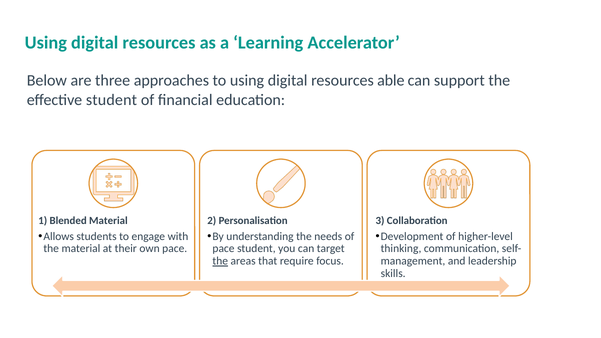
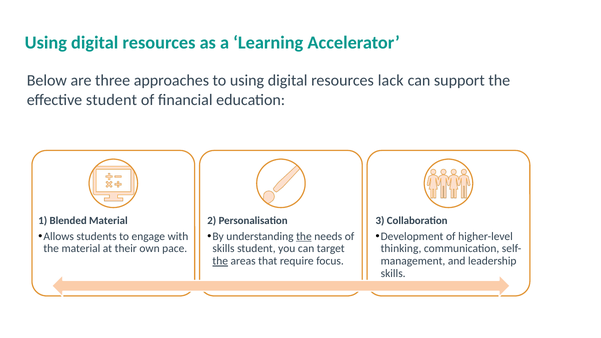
able: able -> lack
the at (304, 237) underline: none -> present
pace at (224, 249): pace -> skills
